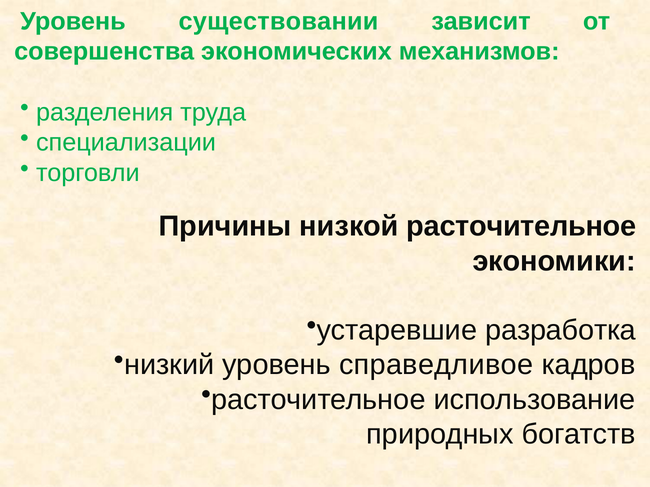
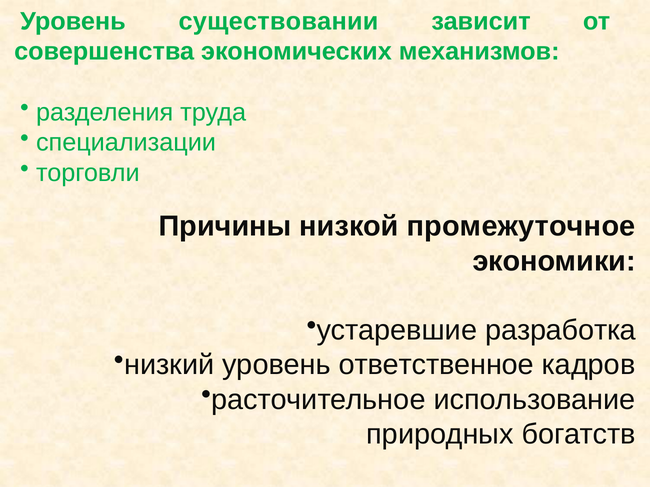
низкой расточительное: расточительное -> промежуточное
справедливое: справедливое -> ответственное
